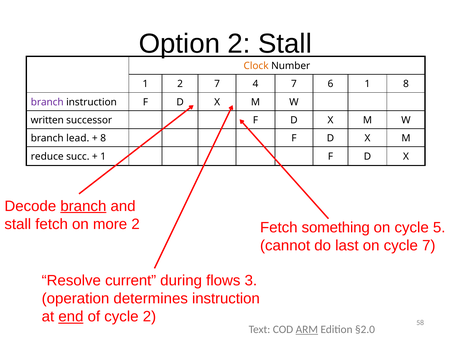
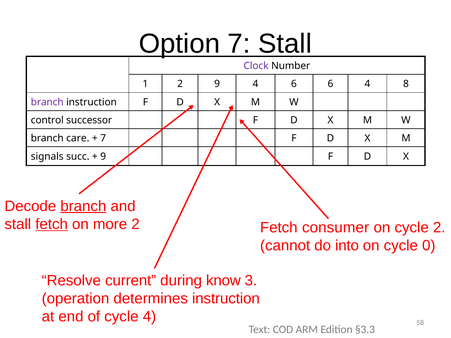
Option 2: 2 -> 7
Clock colour: orange -> purple
2 7: 7 -> 9
4 7: 7 -> 6
6 1: 1 -> 4
written: written -> control
lead: lead -> care
8 at (103, 138): 8 -> 7
reduce: reduce -> signals
1 at (103, 157): 1 -> 9
fetch at (52, 224) underline: none -> present
something: something -> consumer
cycle 5: 5 -> 2
last: last -> into
cycle 7: 7 -> 0
flows: flows -> know
end underline: present -> none
cycle 2: 2 -> 4
ARM underline: present -> none
§2.0: §2.0 -> §3.3
